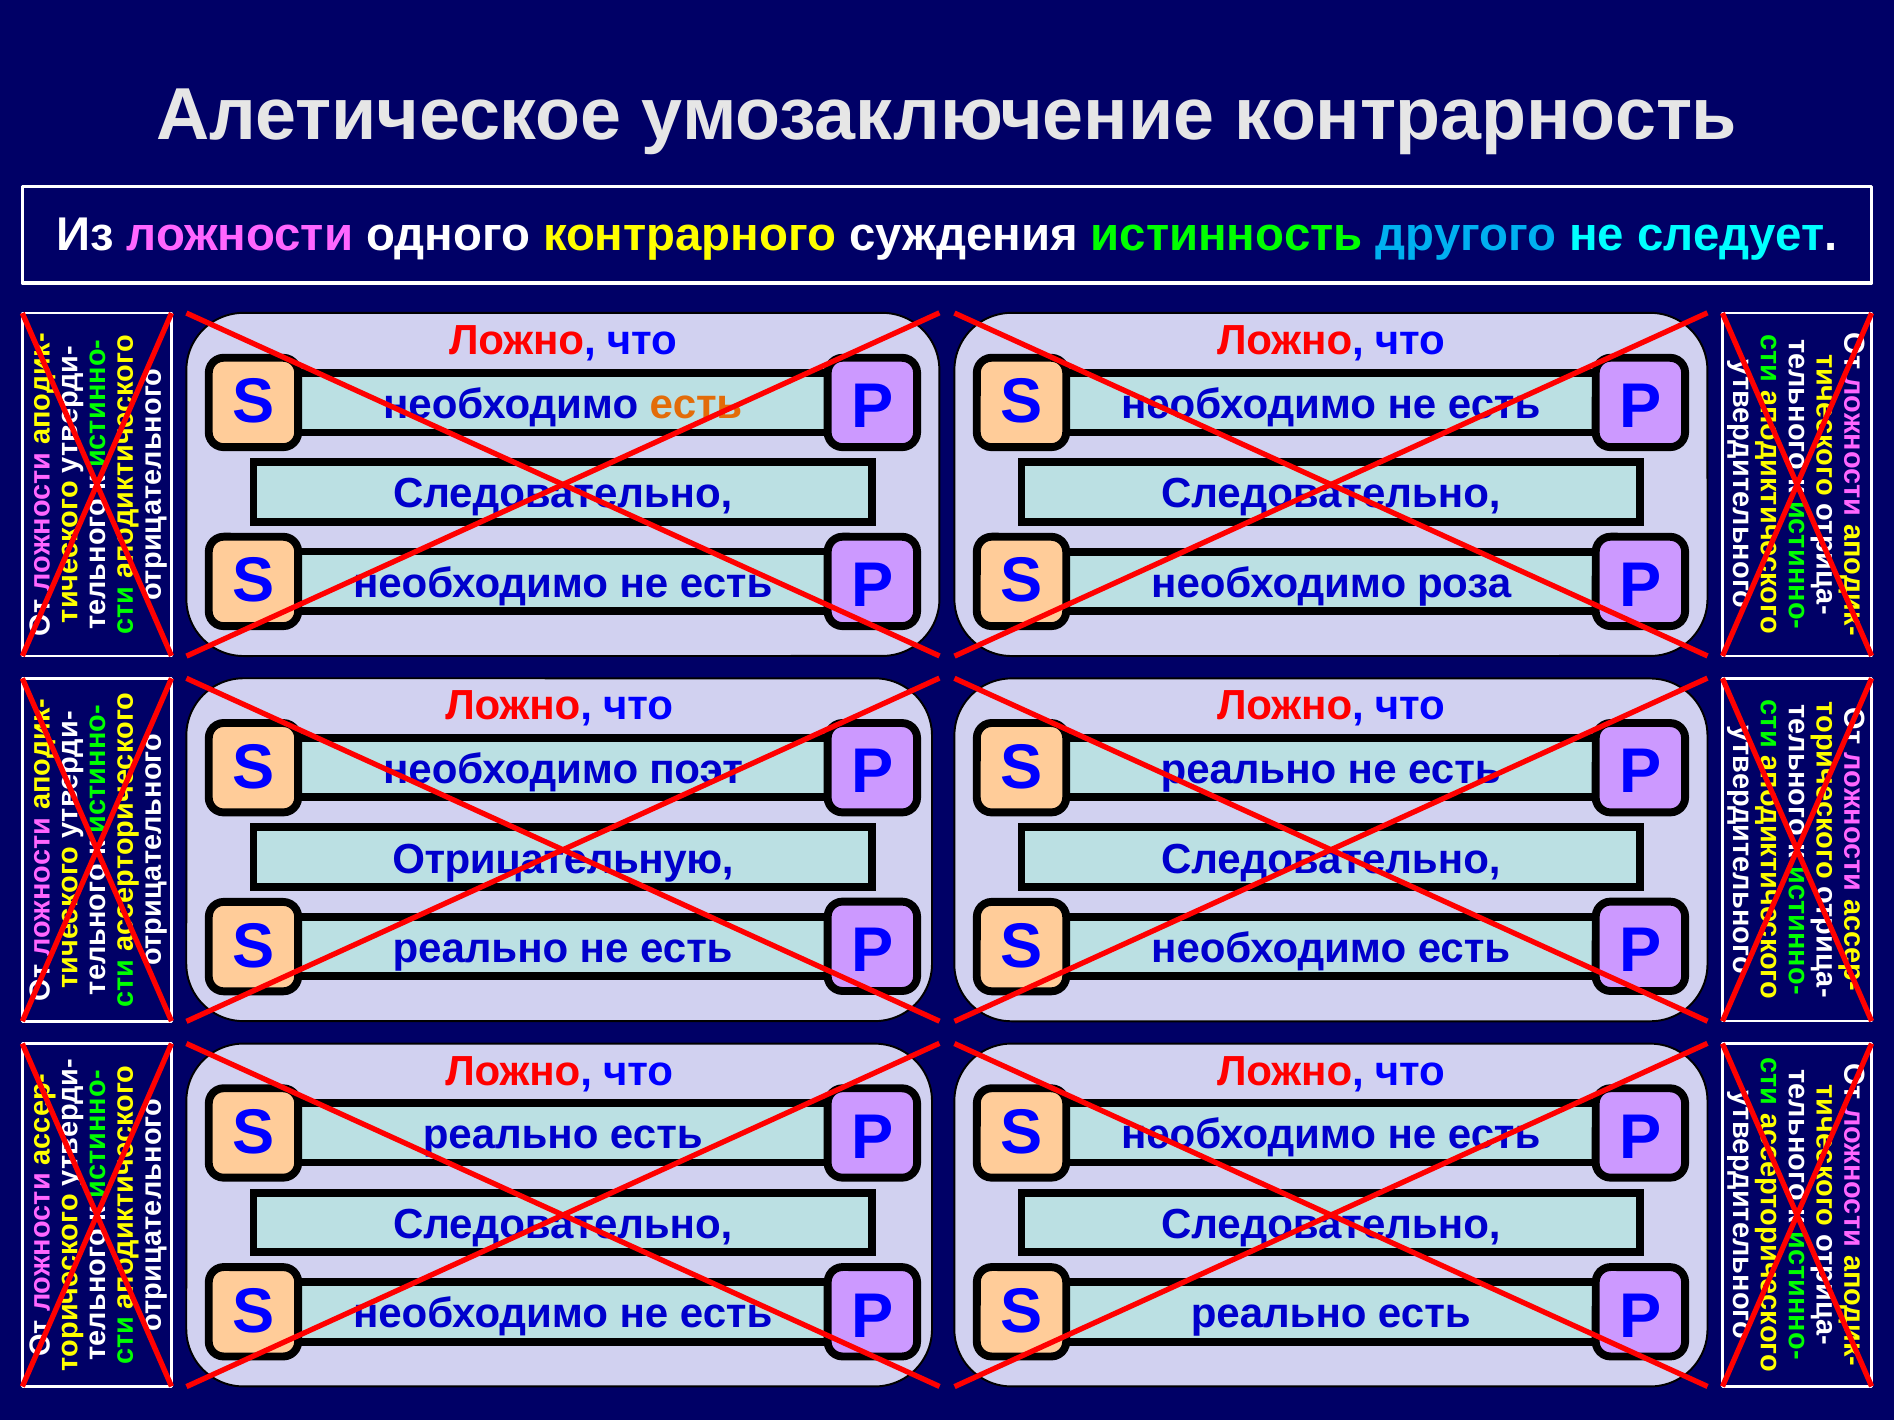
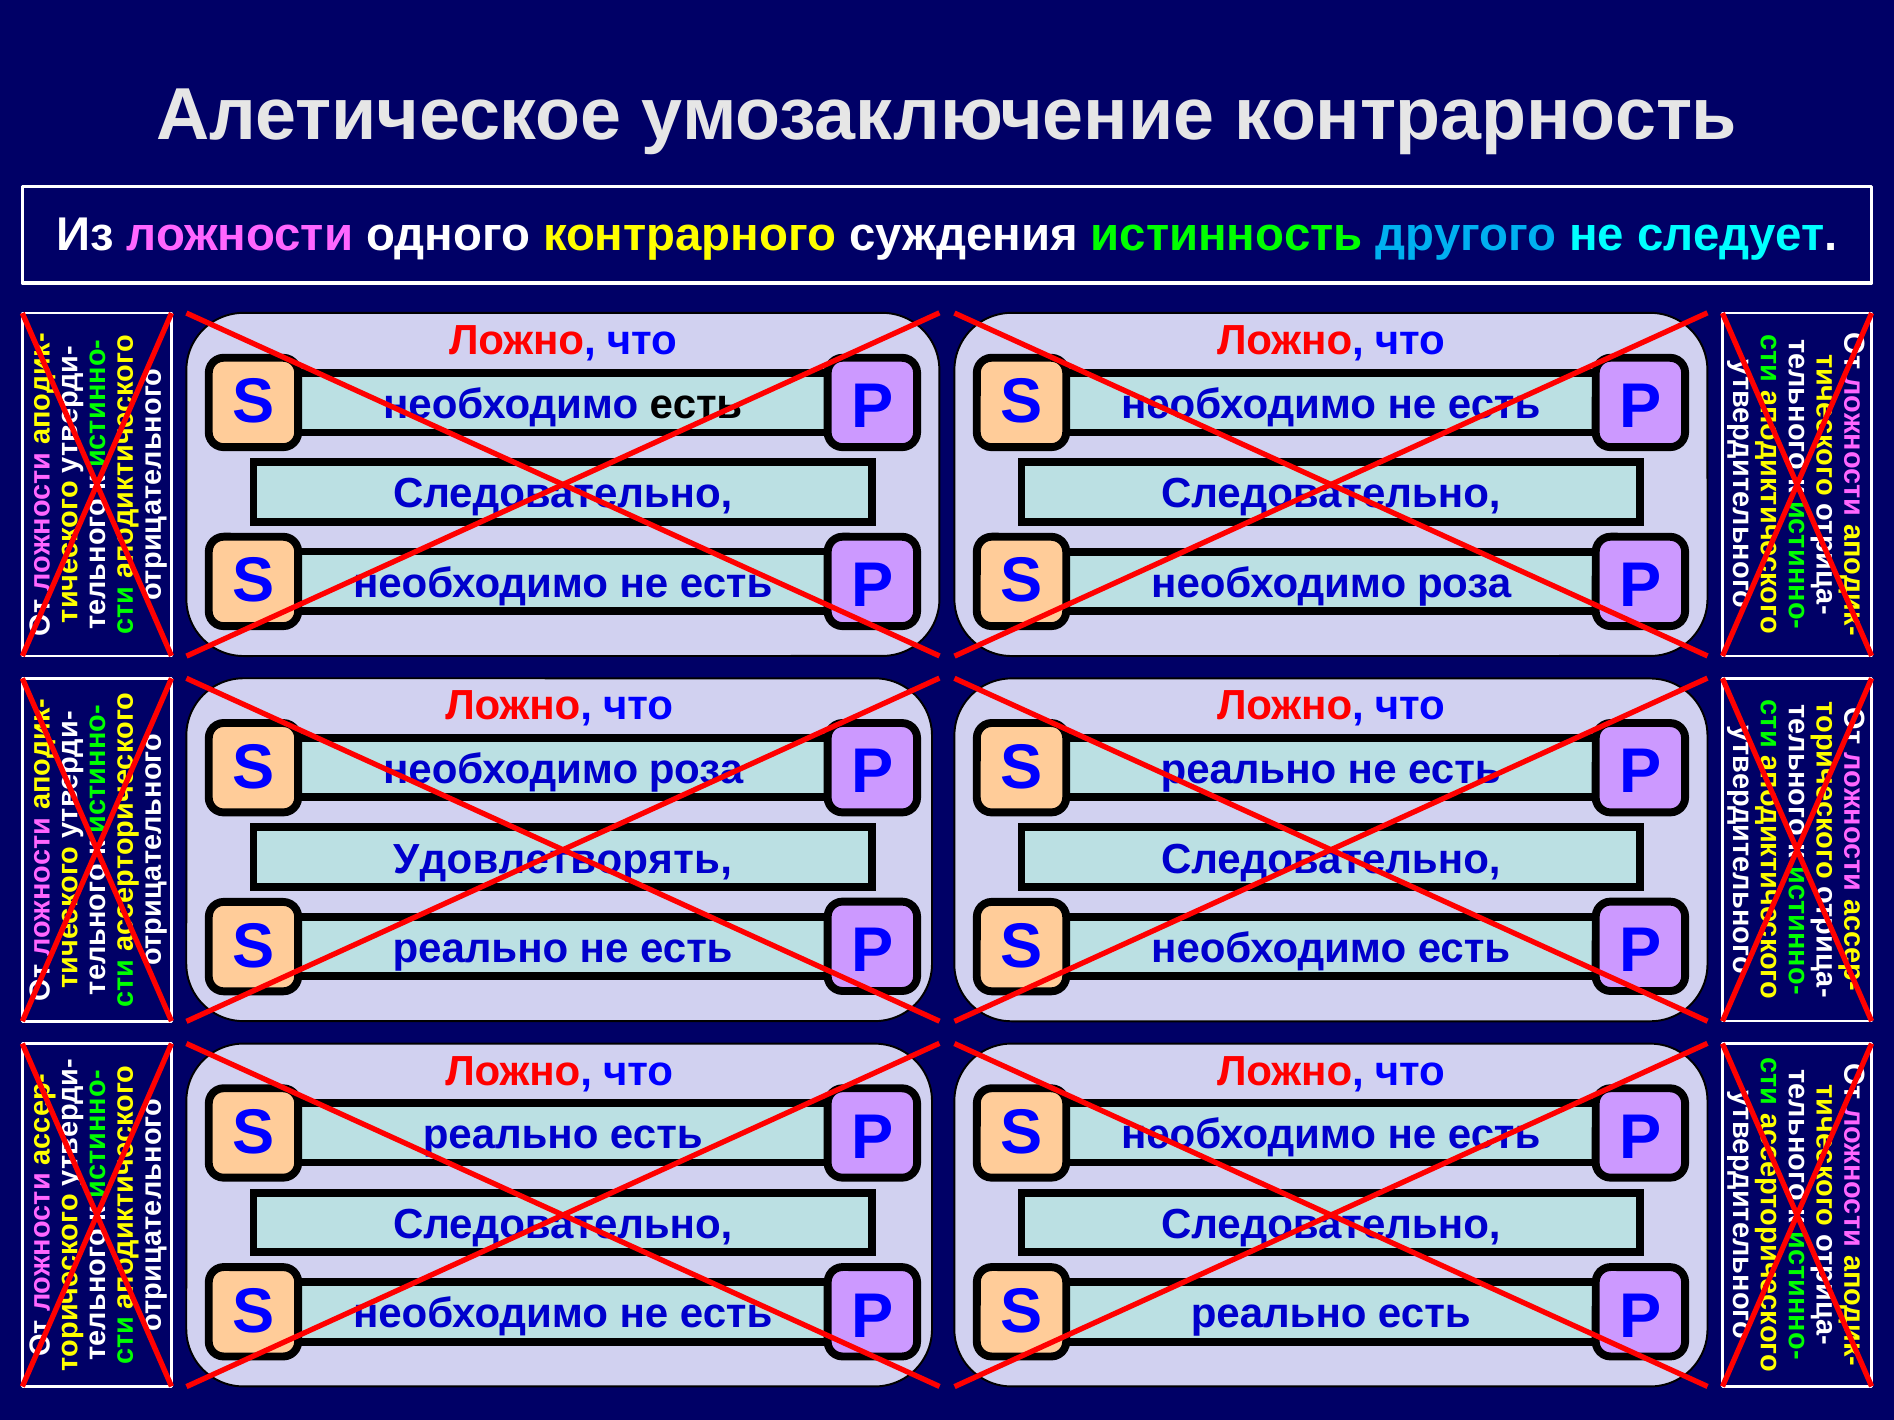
есть at (696, 405) colour: orange -> black
поэт at (696, 770): поэт -> роза
Отрицательную: Отрицательную -> Удовлетворять
